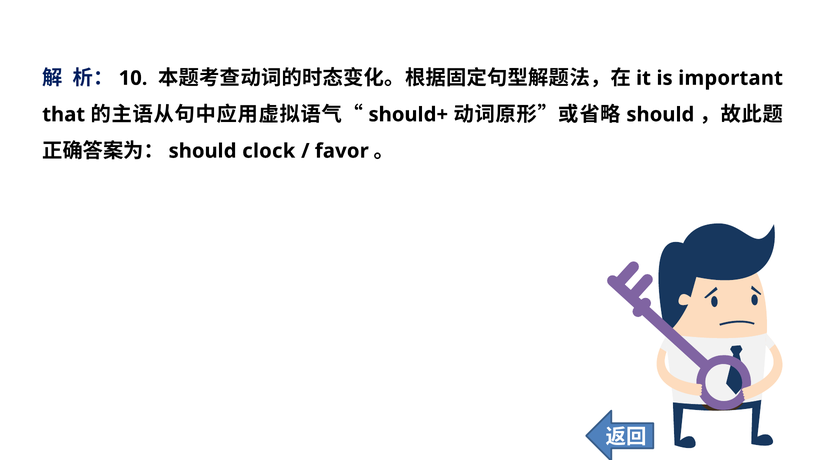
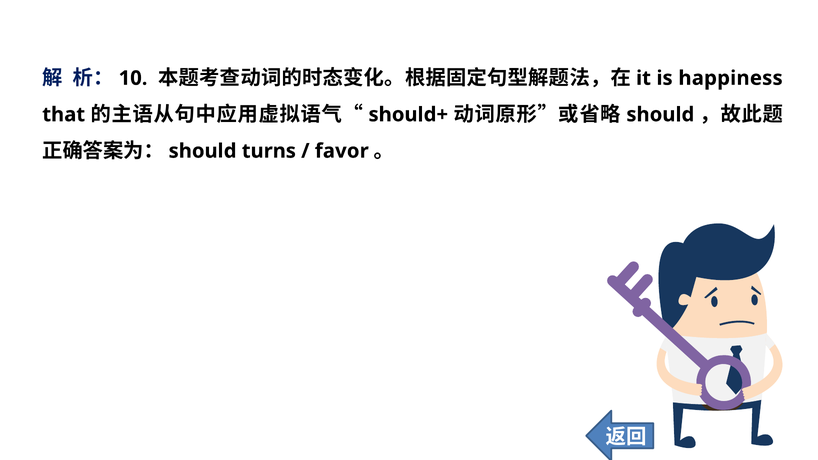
important: important -> happiness
clock: clock -> turns
